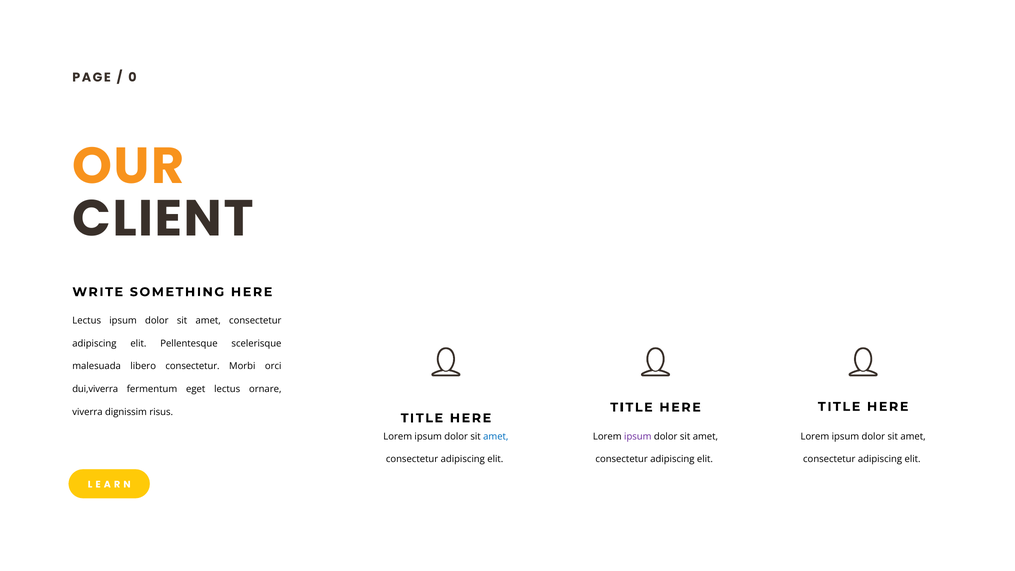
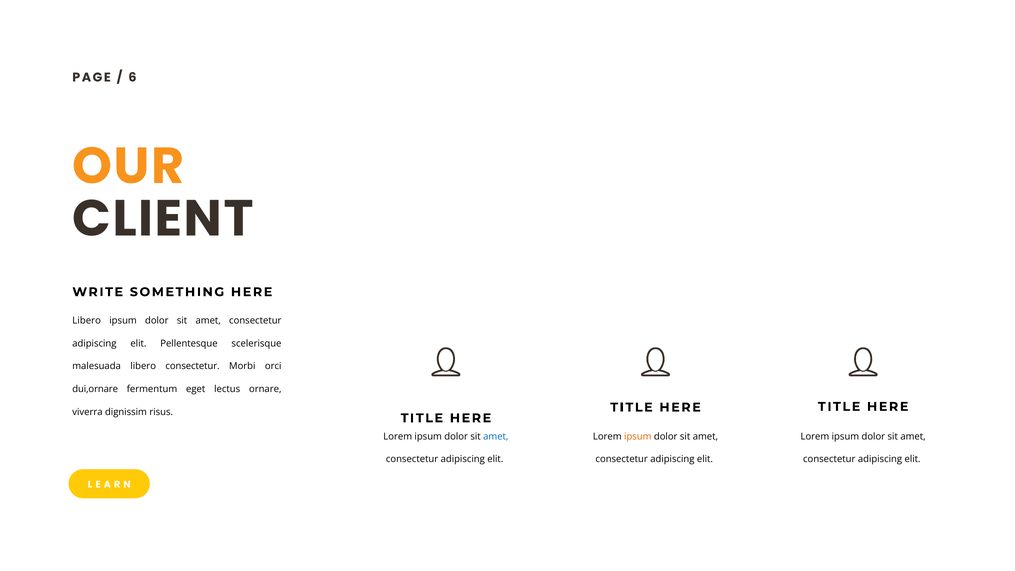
0: 0 -> 6
Lectus at (87, 321): Lectus -> Libero
dui,viverra: dui,viverra -> dui,ornare
ipsum at (638, 436) colour: purple -> orange
